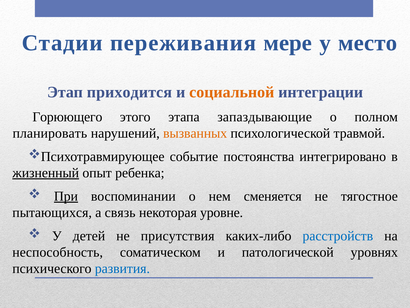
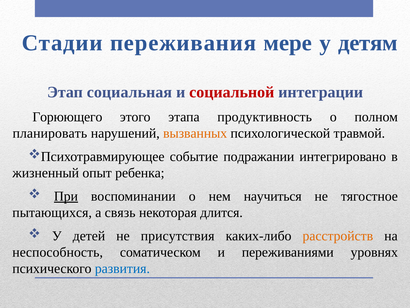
место: место -> детям
приходится: приходится -> социальная
социальной colour: orange -> red
запаздывающие: запаздывающие -> продуктивность
постоянства: постоянства -> подражании
жизненный underline: present -> none
сменяется: сменяется -> научиться
уровне: уровне -> длится
расстройств colour: blue -> orange
патологической: патологической -> переживаниями
